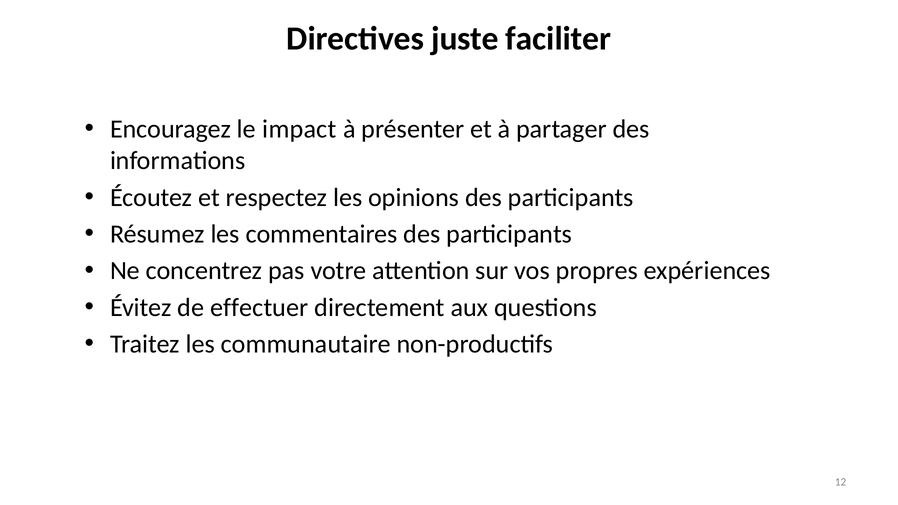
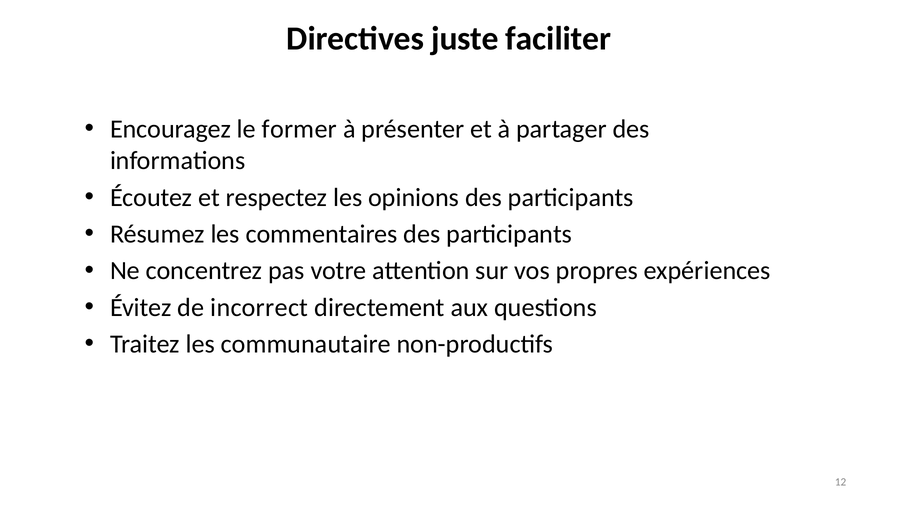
impact: impact -> former
effectuer: effectuer -> incorrect
